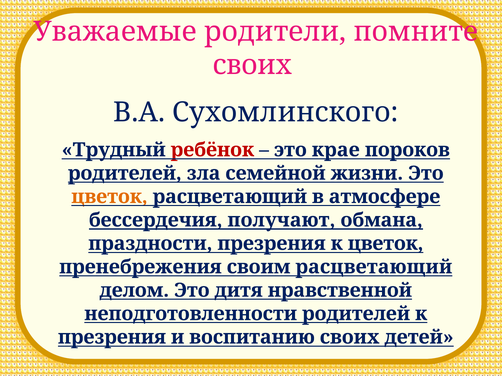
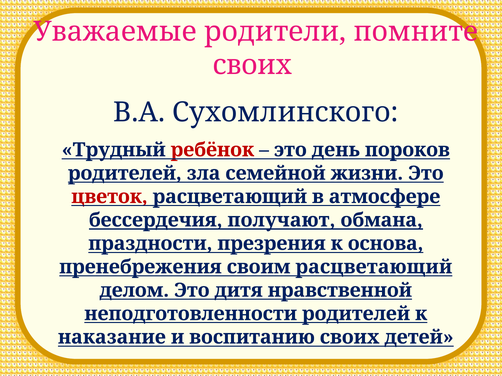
крае: крае -> день
цветок at (109, 197) colour: orange -> red
к цветок: цветок -> основа
презрения at (112, 338): презрения -> наказание
